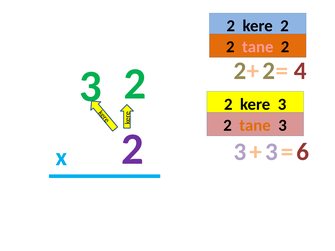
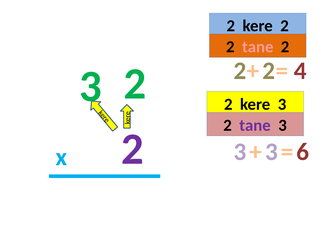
tane at (255, 125) colour: orange -> purple
